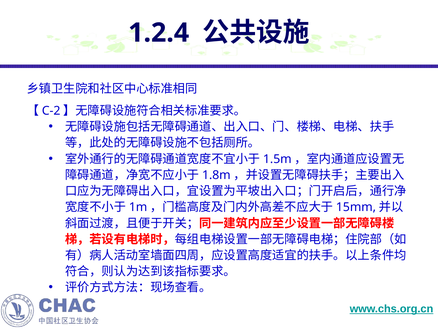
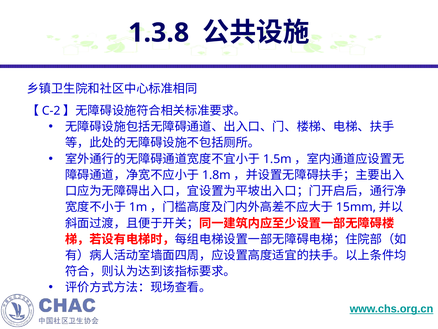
1.2.4: 1.2.4 -> 1.3.8
